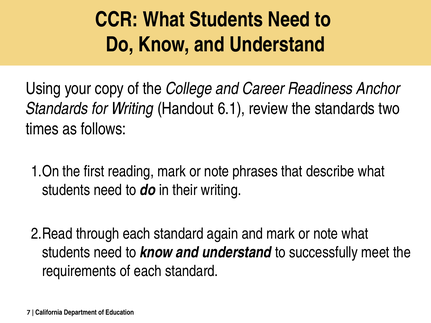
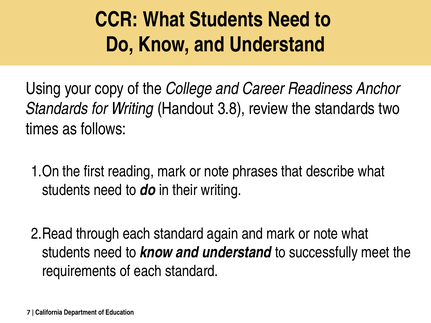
6.1: 6.1 -> 3.8
